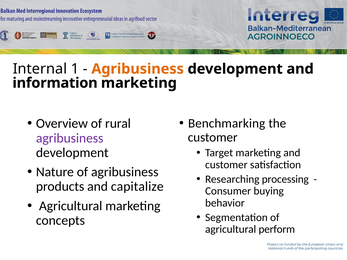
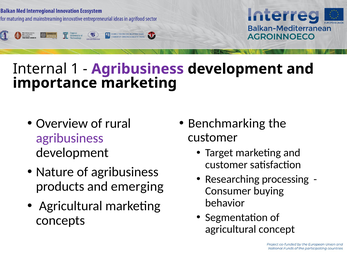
Agribusiness at (138, 69) colour: orange -> purple
information: information -> importance
capitalize: capitalize -> emerging
perform: perform -> concept
